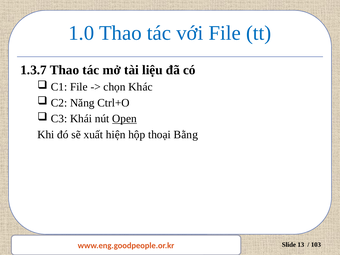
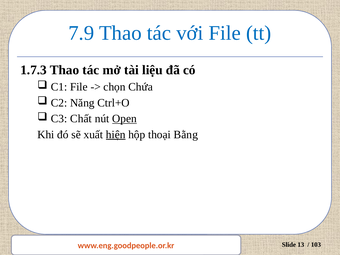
1.0: 1.0 -> 7.9
1.3.7: 1.3.7 -> 1.7.3
Khác: Khác -> Chứa
Khái: Khái -> Chất
hiện underline: none -> present
